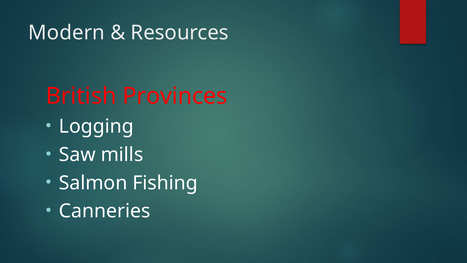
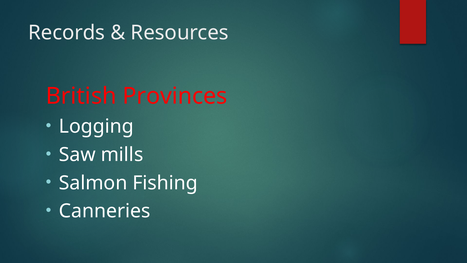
Modern: Modern -> Records
